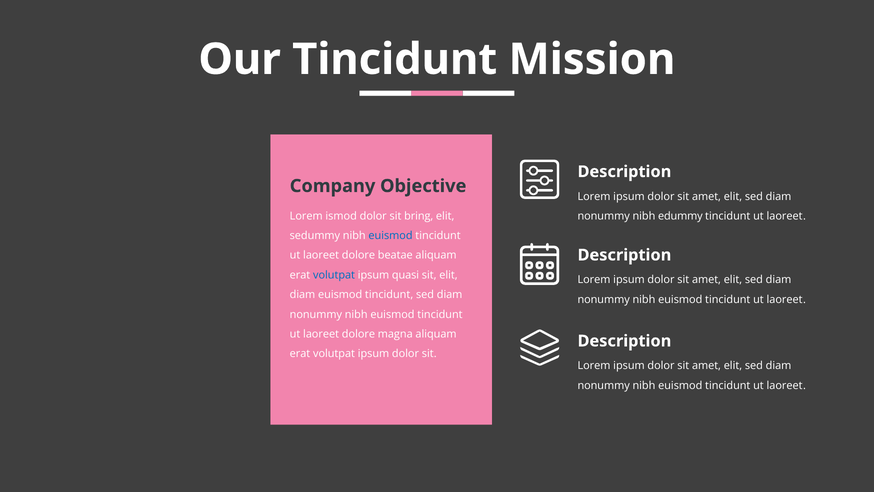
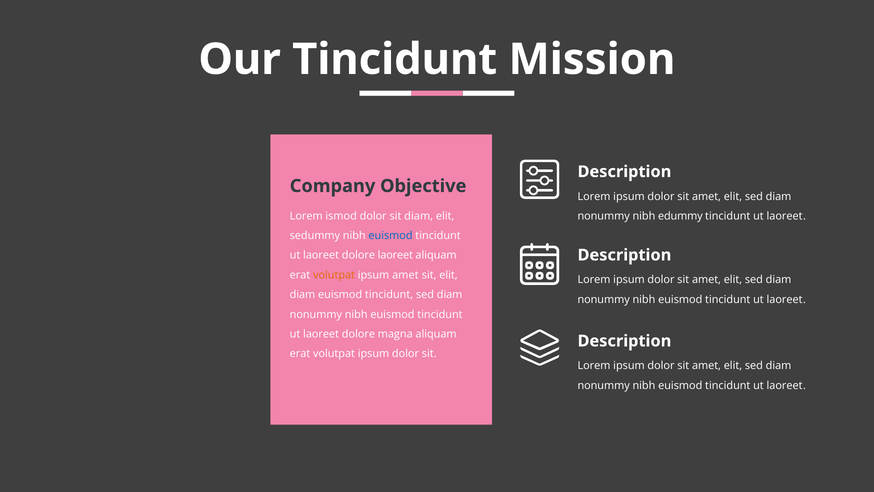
sit bring: bring -> diam
dolore beatae: beatae -> laoreet
volutpat at (334, 275) colour: blue -> orange
ipsum quasi: quasi -> amet
